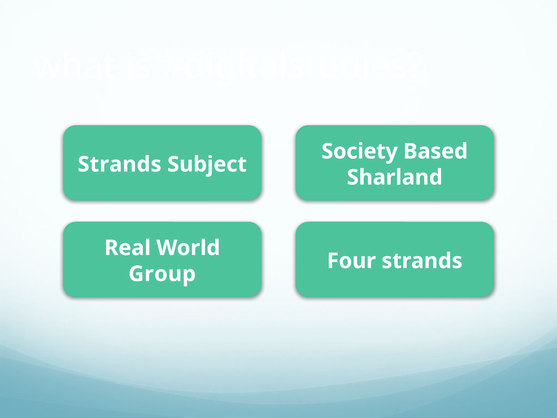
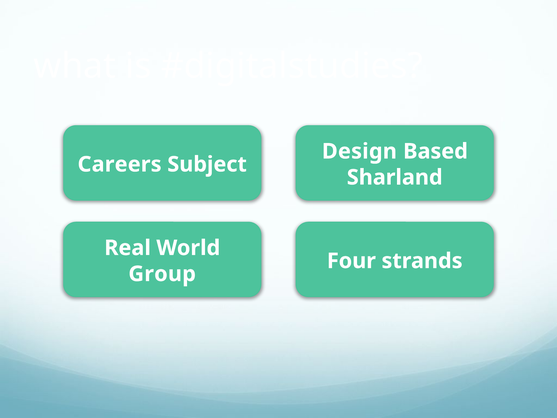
Society: Society -> Design
Strands at (120, 164): Strands -> Careers
